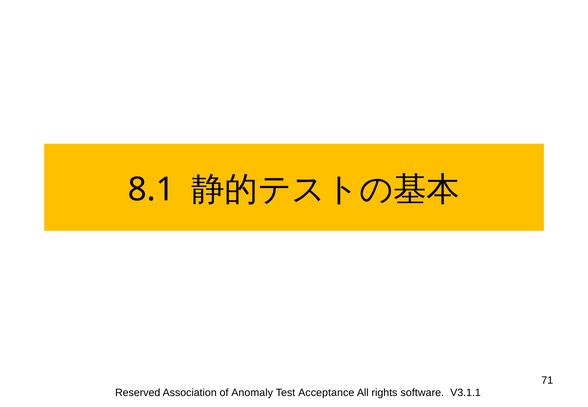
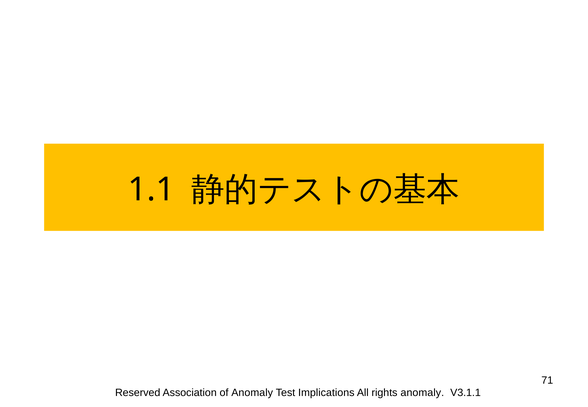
8.1: 8.1 -> 1.1
Acceptance: Acceptance -> Implications
rights software: software -> anomaly
